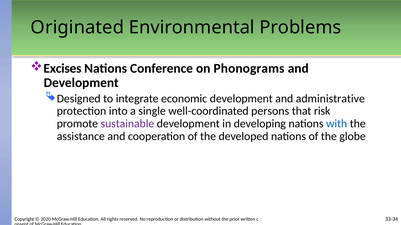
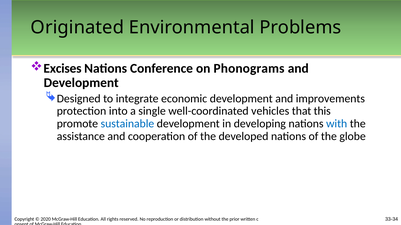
administrative: administrative -> improvements
persons: persons -> vehicles
risk: risk -> this
sustainable colour: purple -> blue
